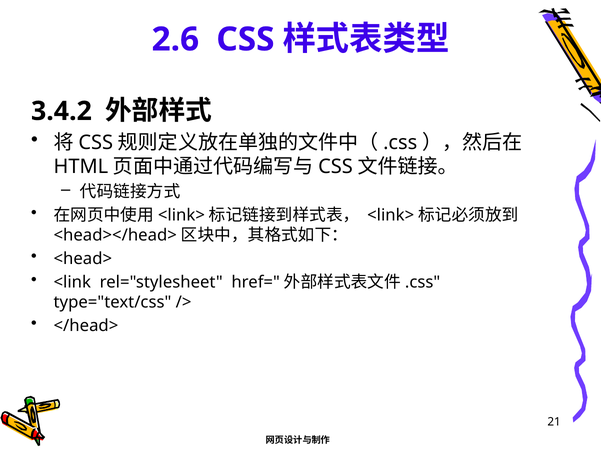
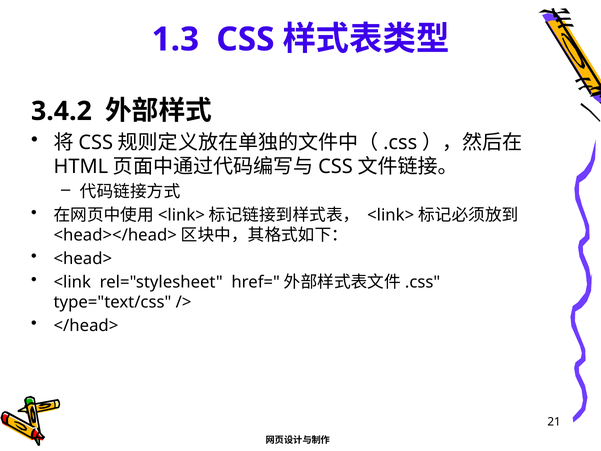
2.6: 2.6 -> 1.3
